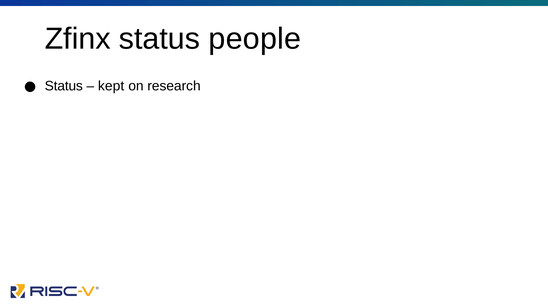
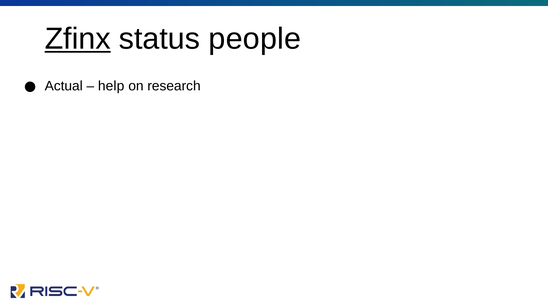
Zfinx underline: none -> present
Status at (64, 86): Status -> Actual
kept: kept -> help
